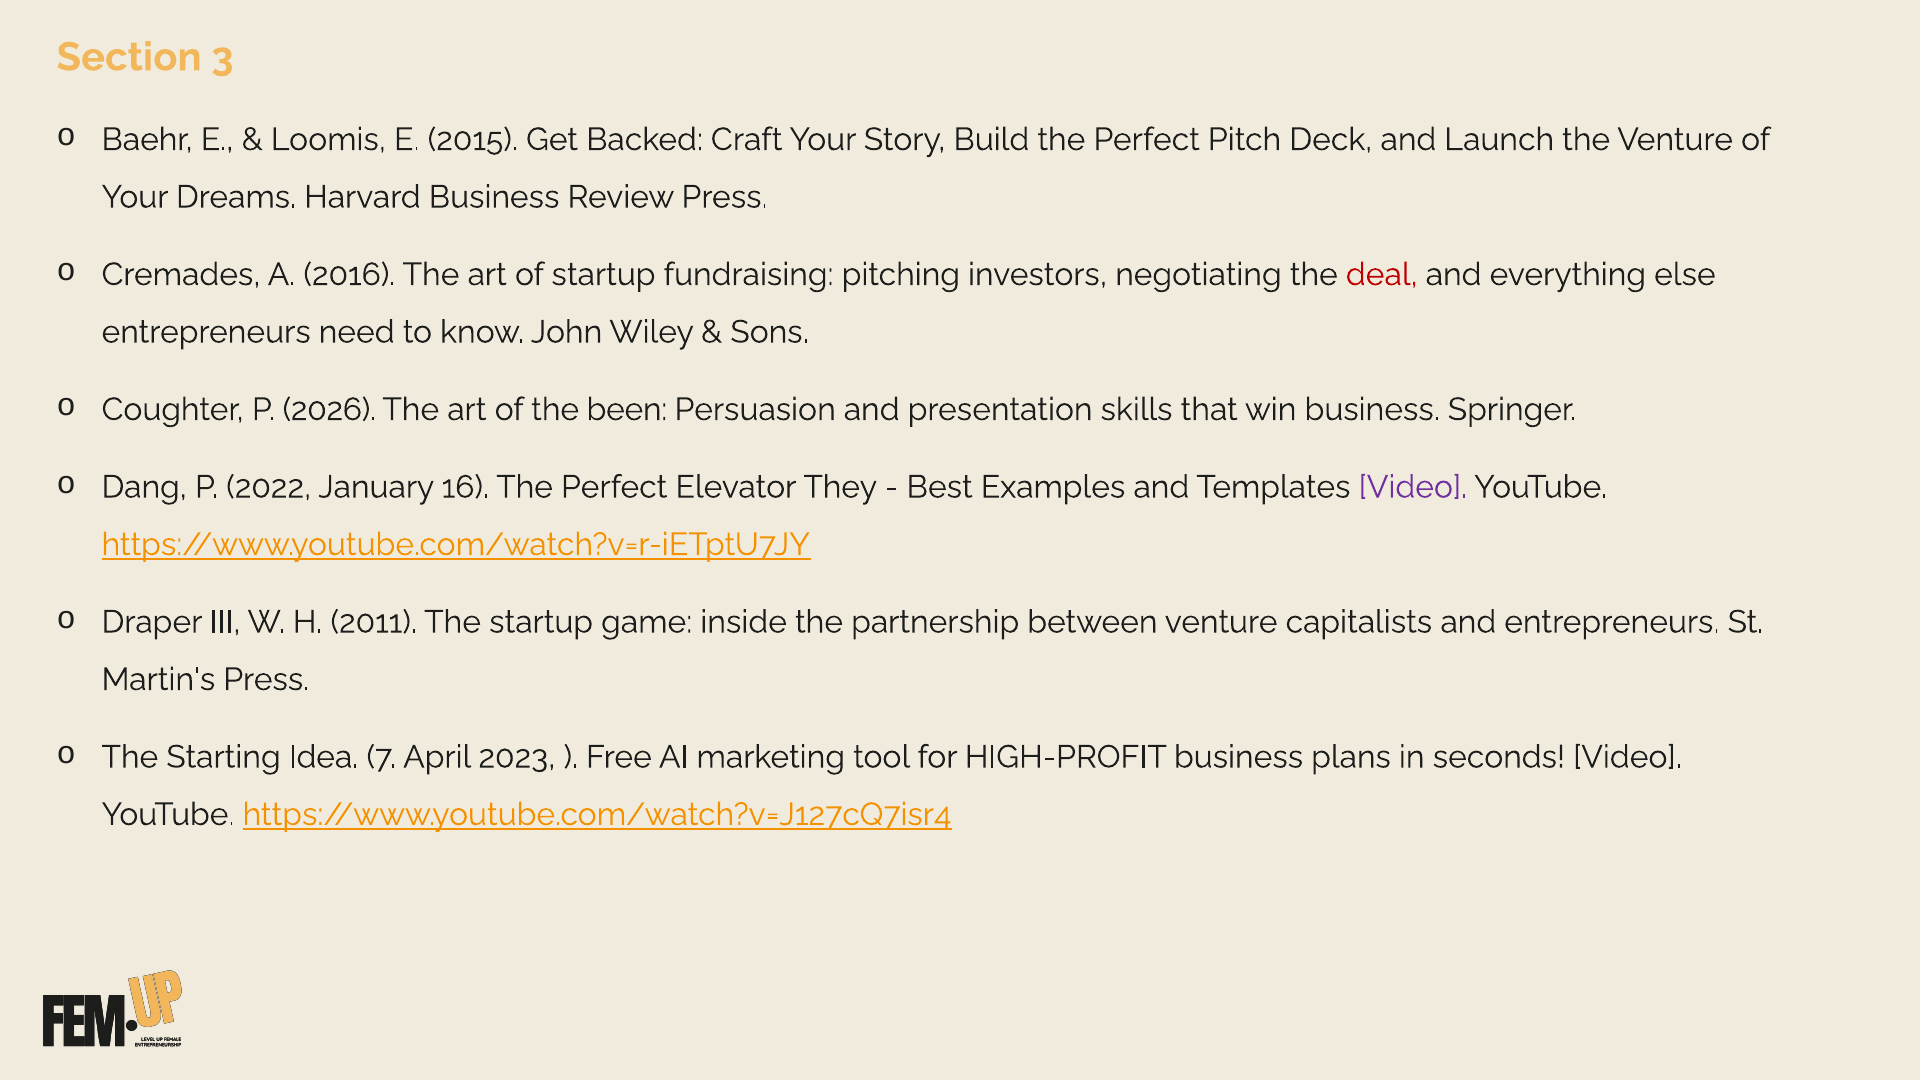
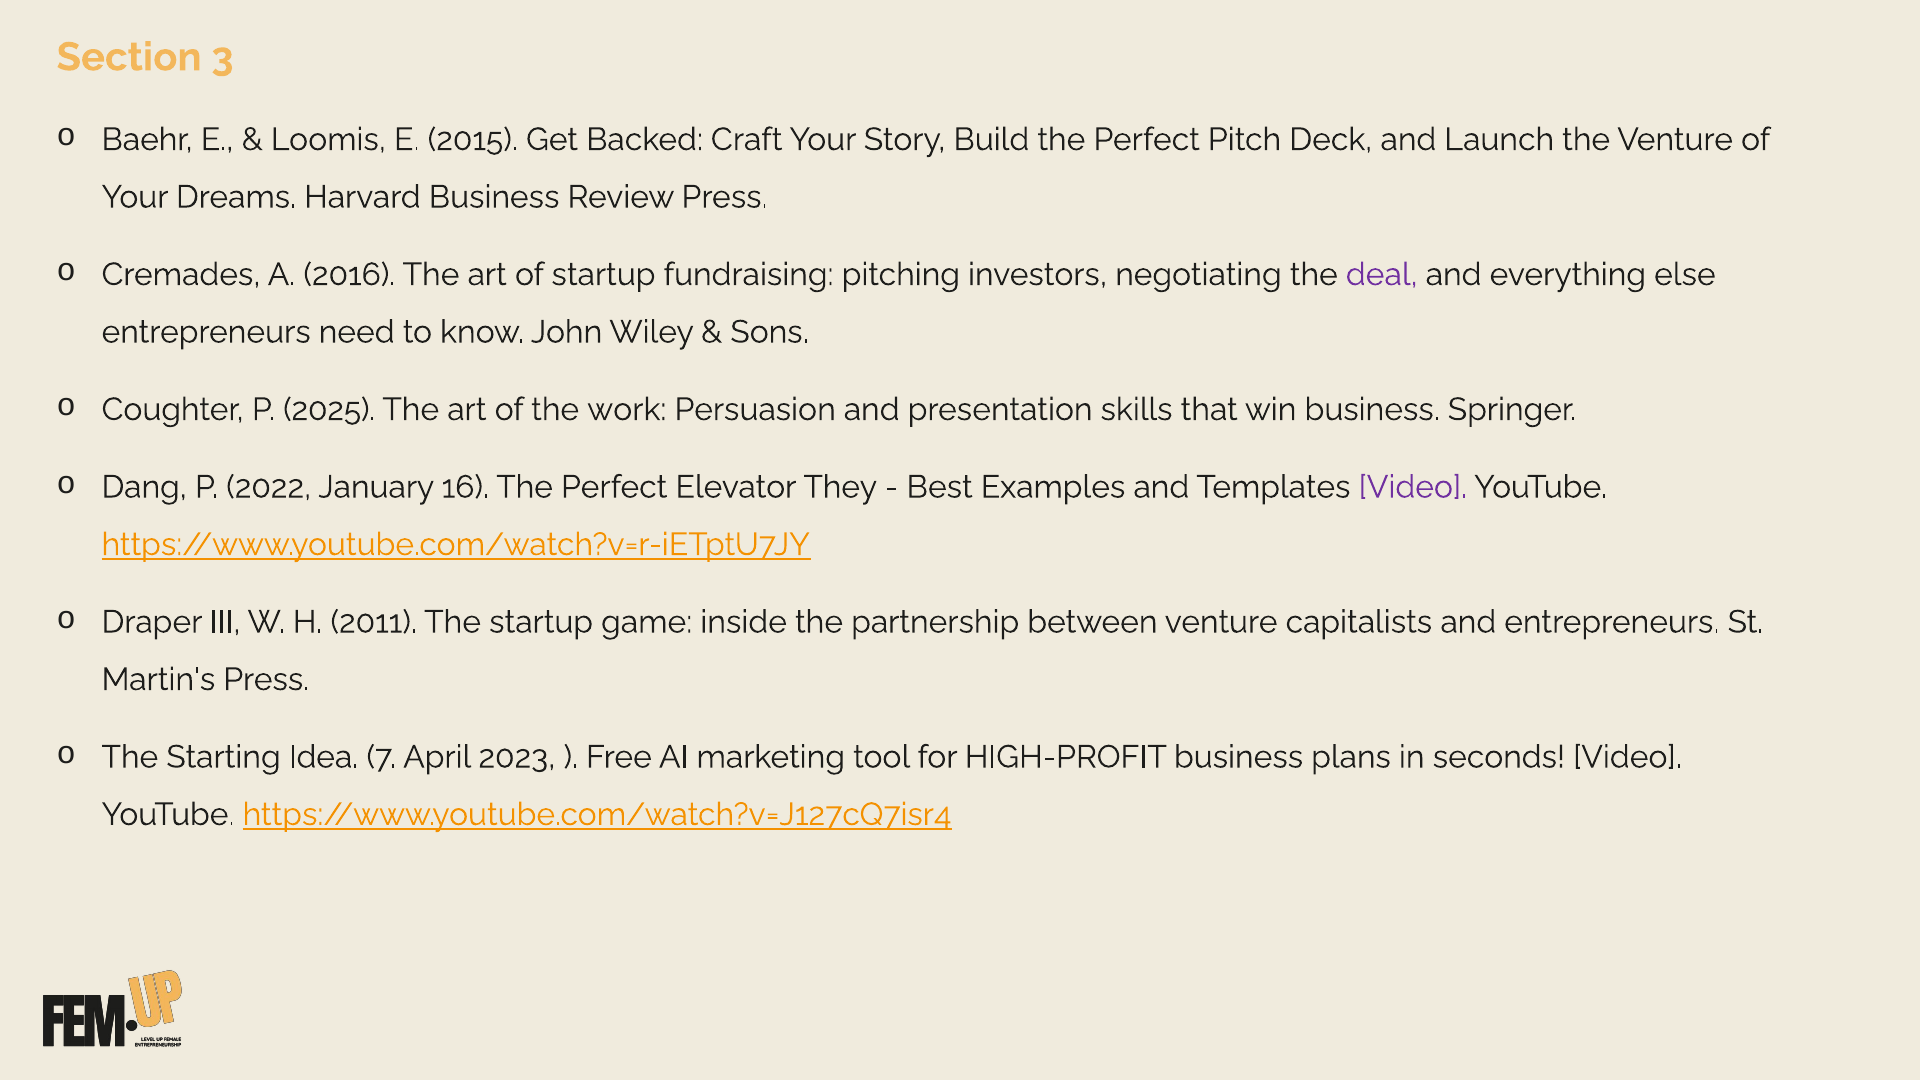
deal colour: red -> purple
2026: 2026 -> 2025
been: been -> work
